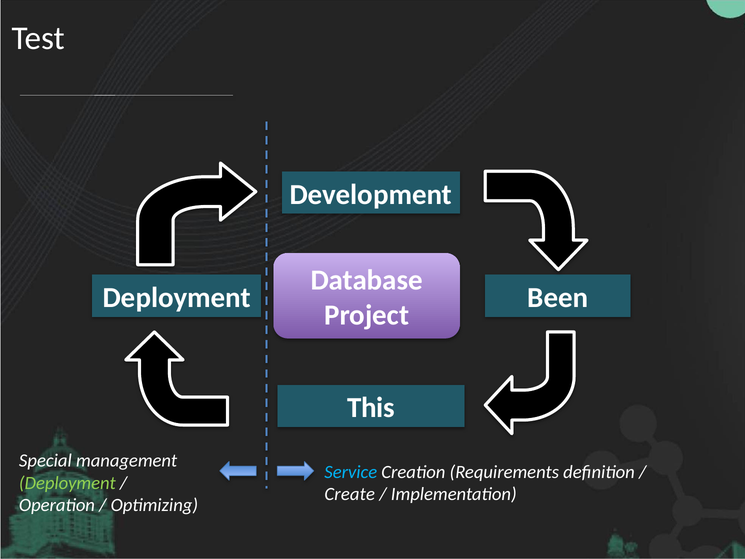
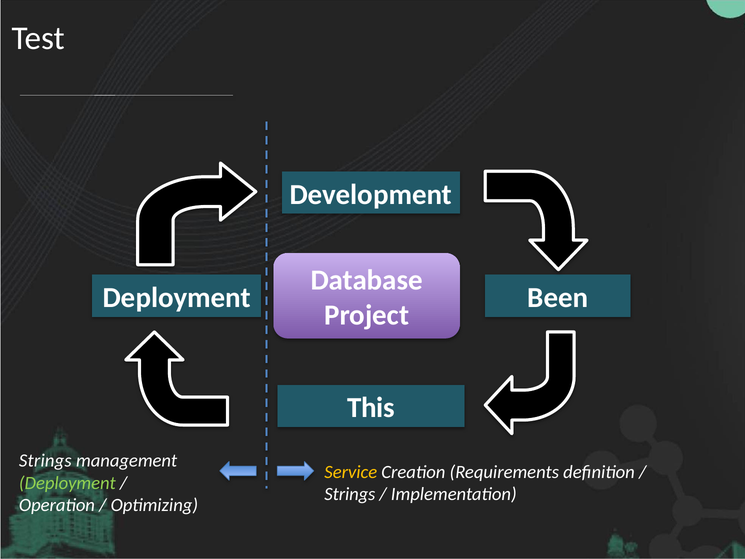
Special at (45, 460): Special -> Strings
Service colour: light blue -> yellow
Create at (350, 494): Create -> Strings
